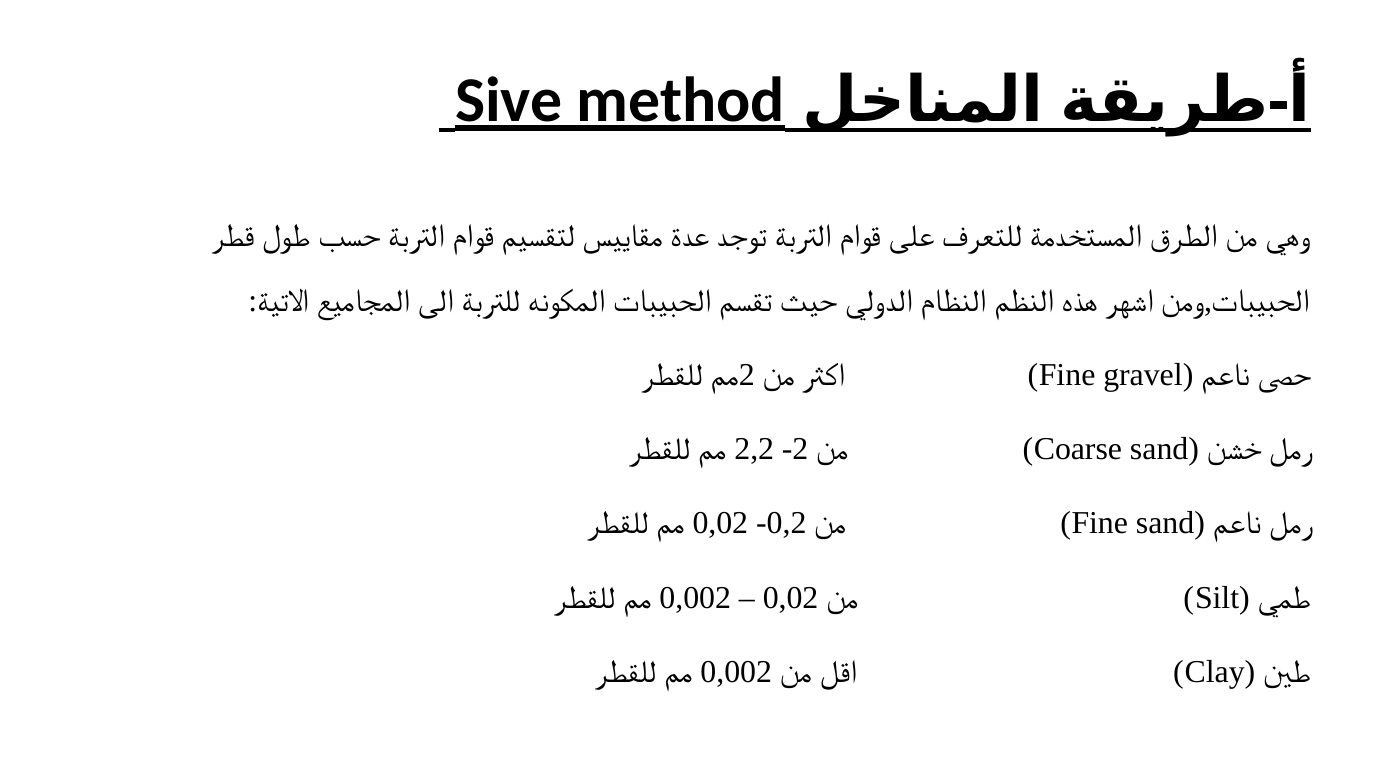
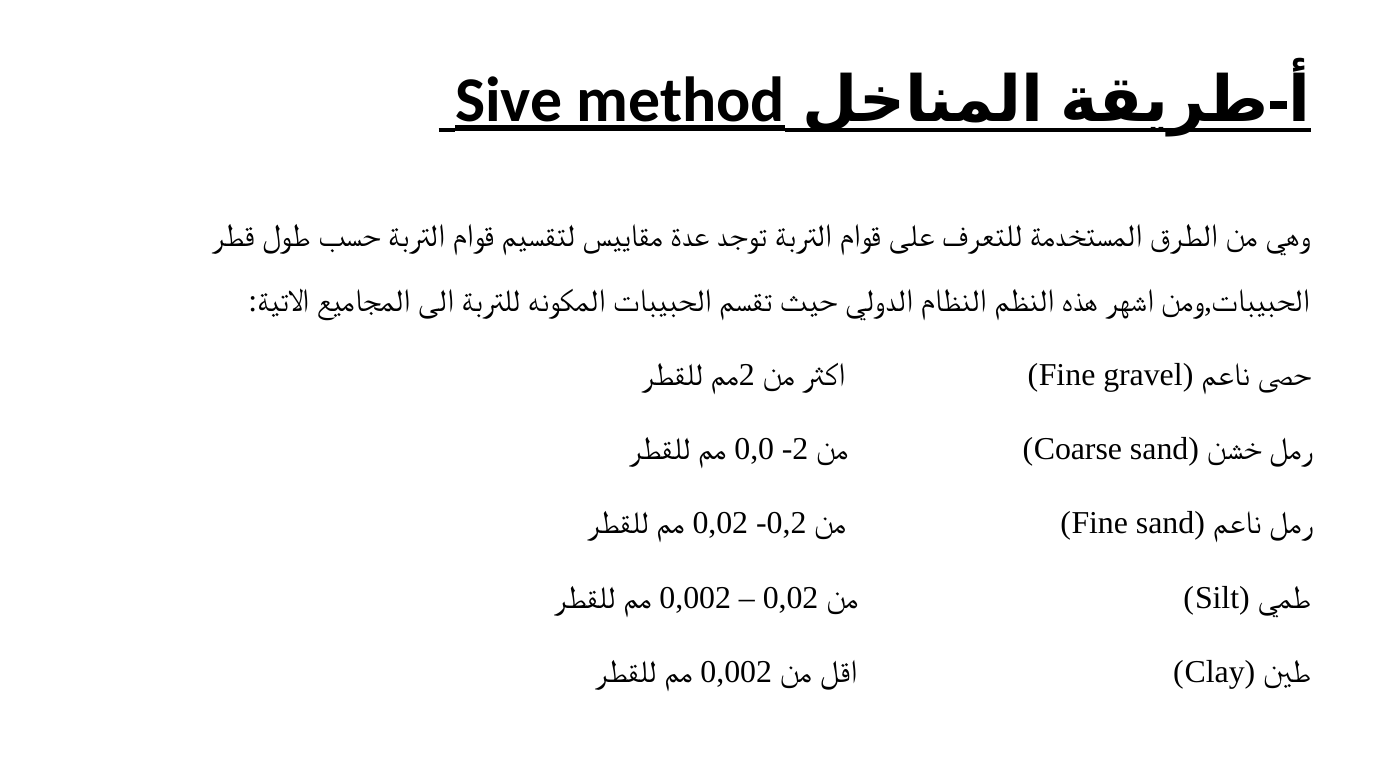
2,2: 2,2 -> 0,0
